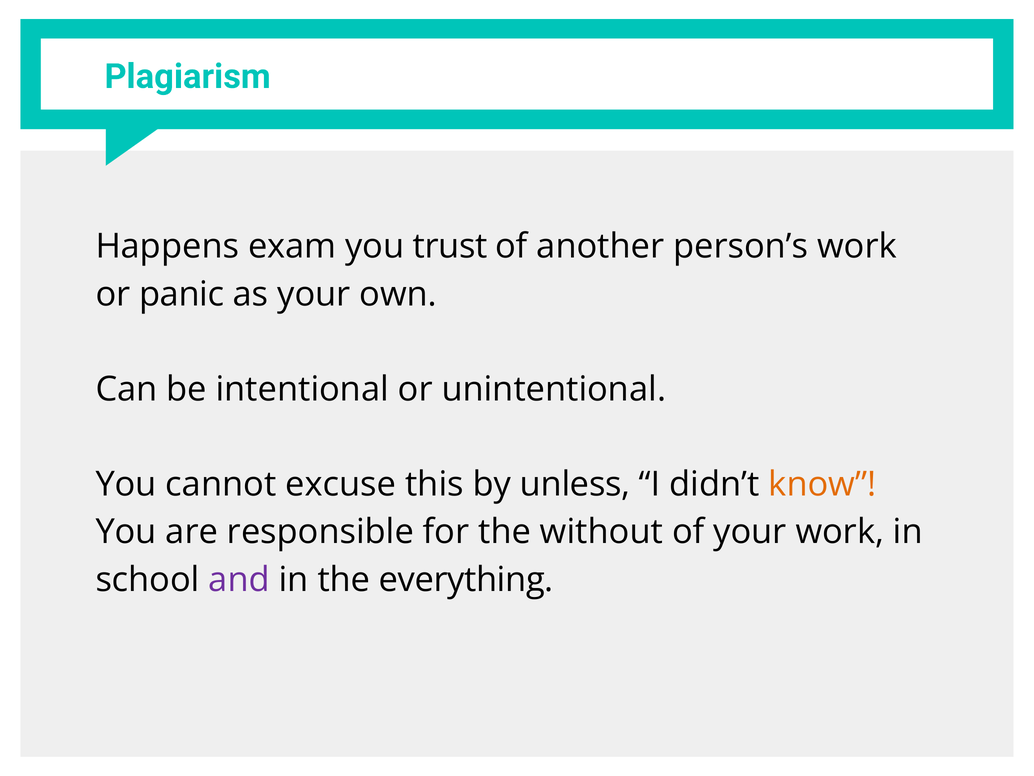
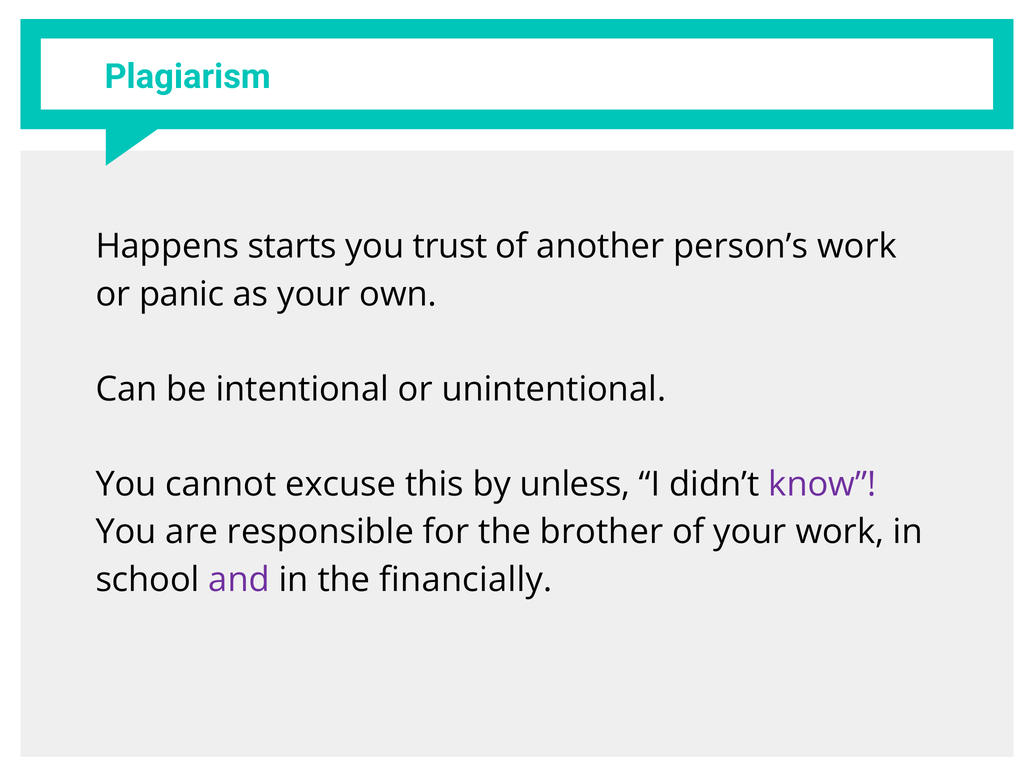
exam: exam -> starts
know colour: orange -> purple
without: without -> brother
everything: everything -> financially
